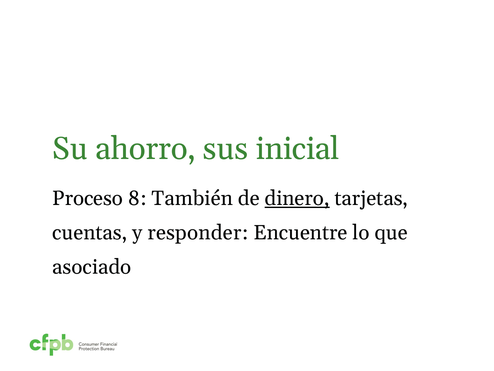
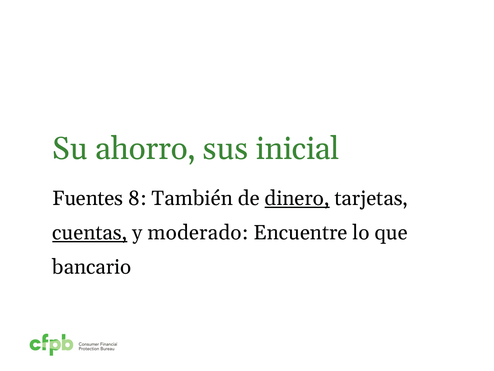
Proceso: Proceso -> Fuentes
cuentas underline: none -> present
responder: responder -> moderado
asociado: asociado -> bancario
